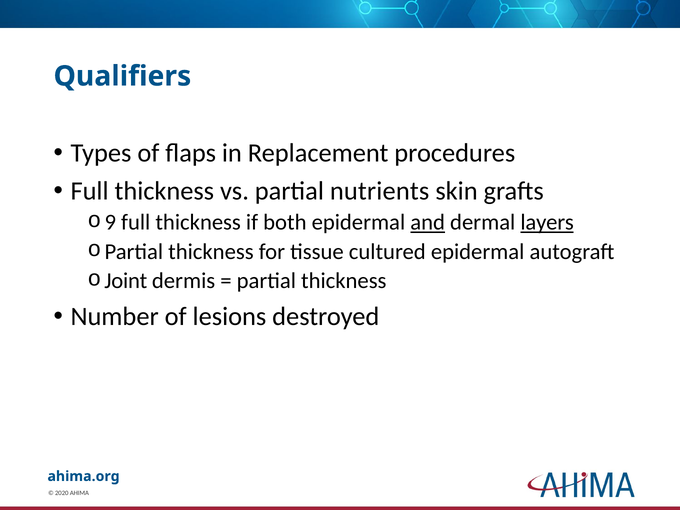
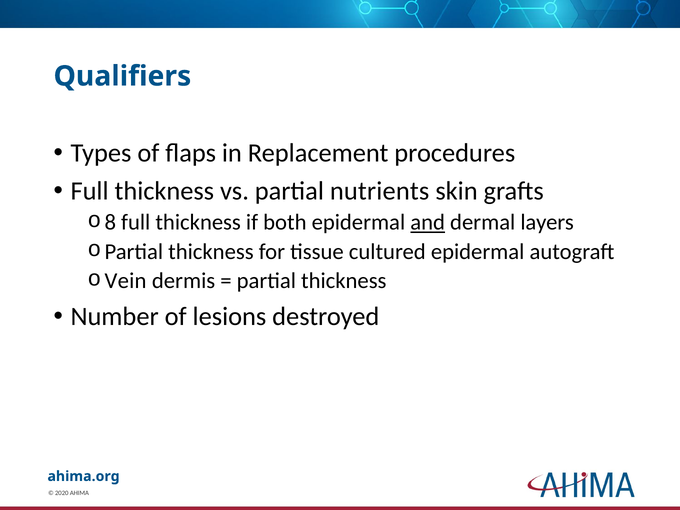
9: 9 -> 8
layers underline: present -> none
Joint: Joint -> Vein
